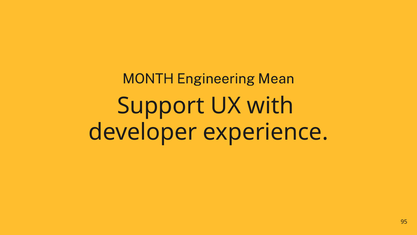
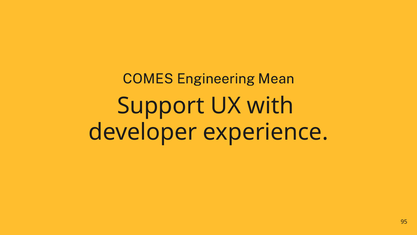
MONTH: MONTH -> COMES
